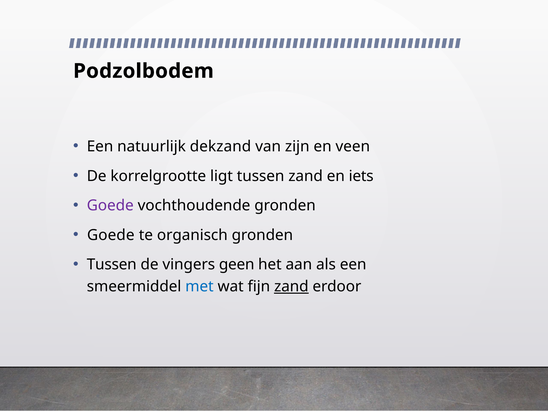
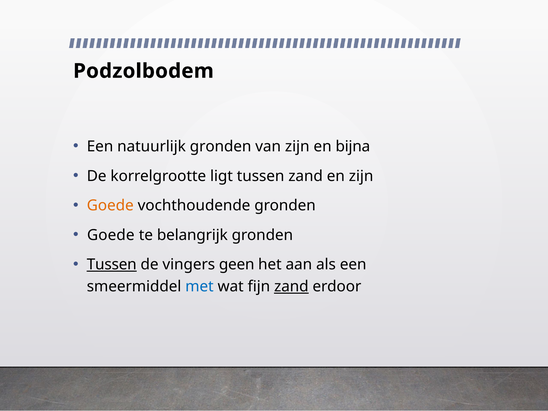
natuurlijk dekzand: dekzand -> gronden
veen: veen -> bijna
en iets: iets -> zijn
Goede at (110, 206) colour: purple -> orange
organisch: organisch -> belangrijk
Tussen at (112, 265) underline: none -> present
